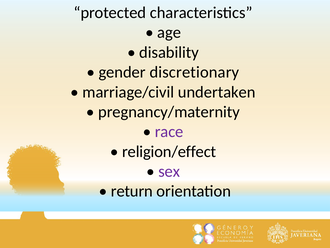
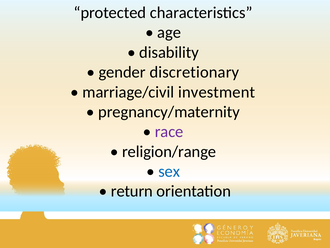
undertaken: undertaken -> investment
religion/effect: religion/effect -> religion/range
sex colour: purple -> blue
